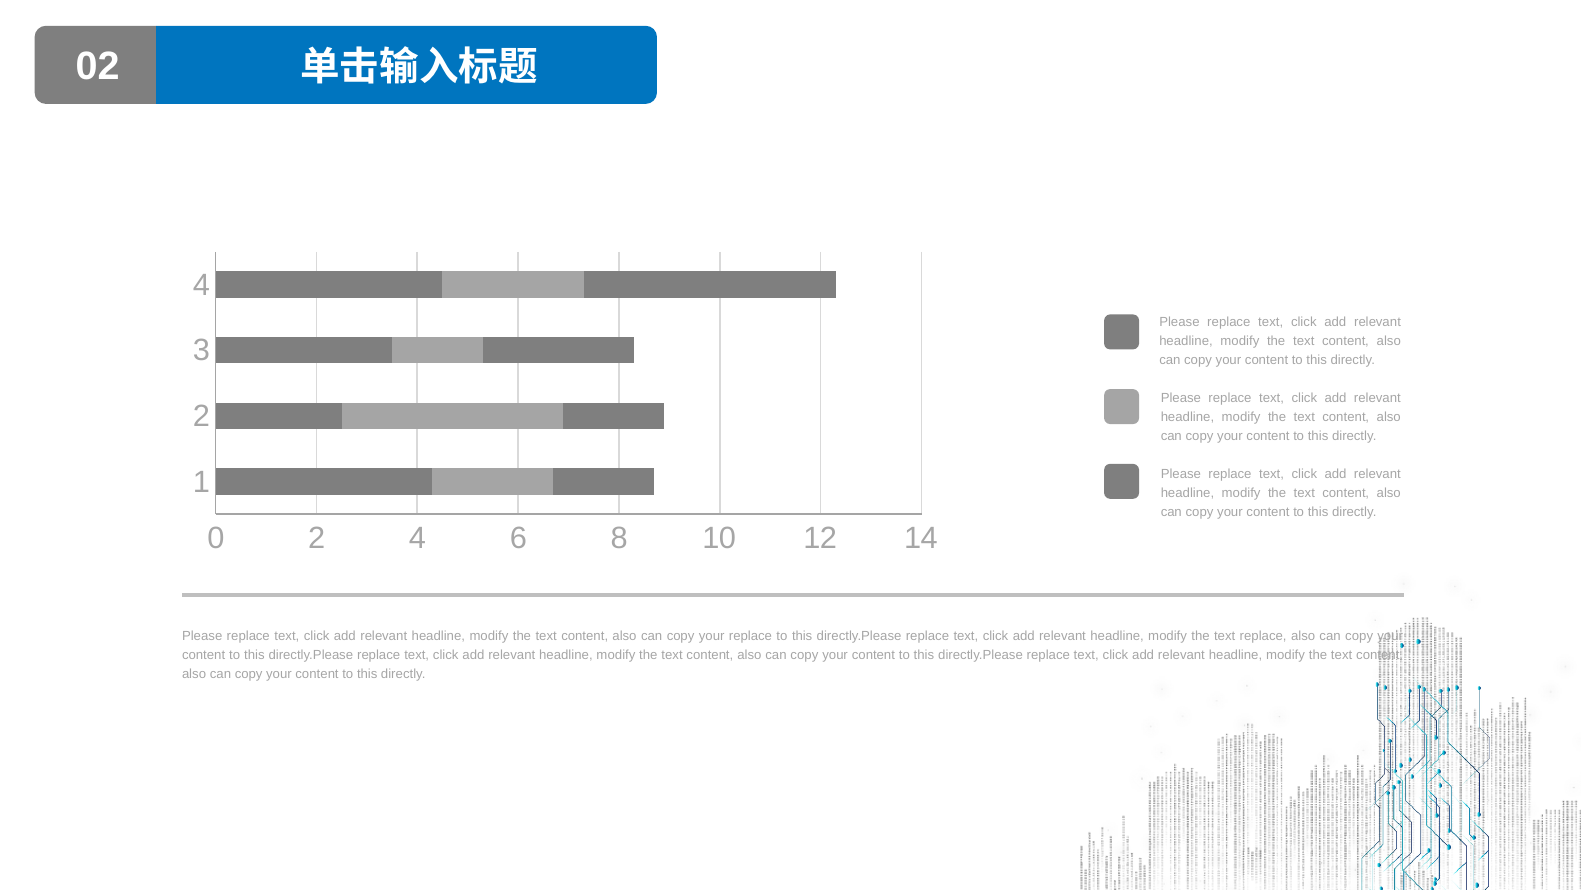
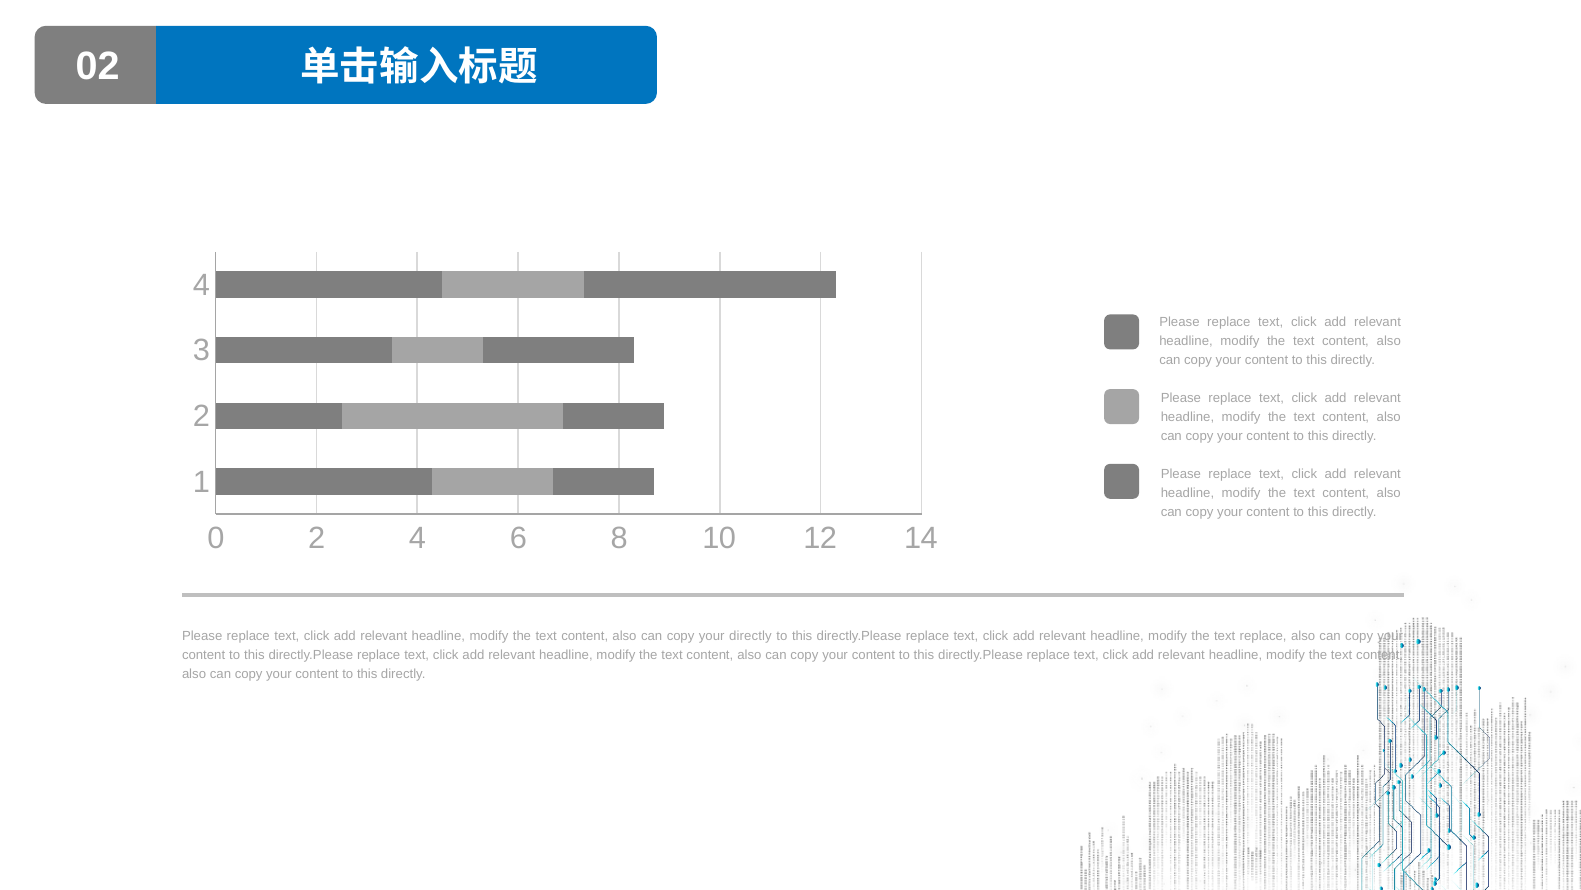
your replace: replace -> directly
